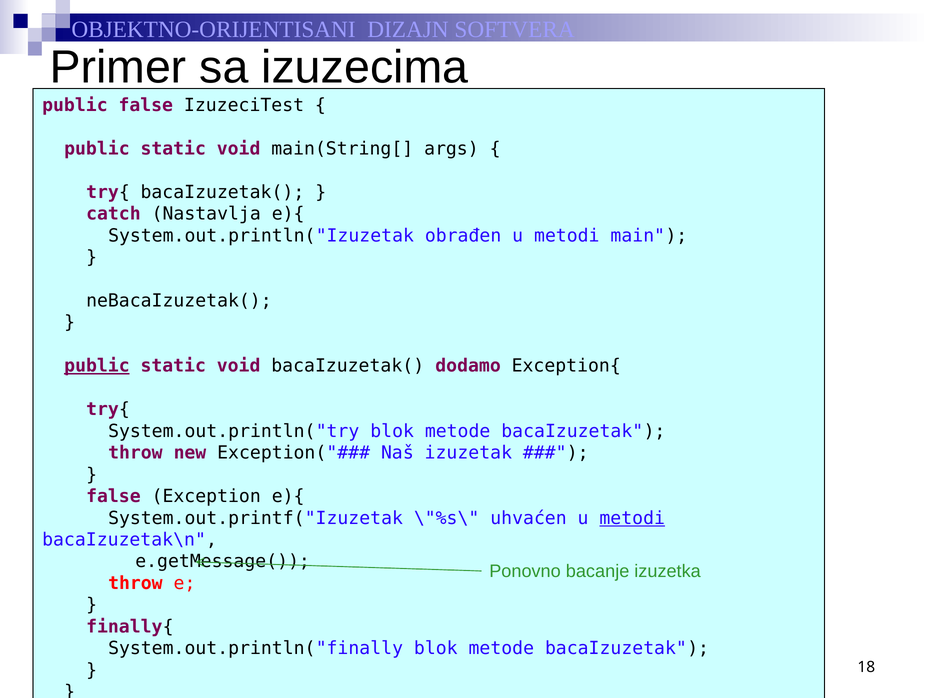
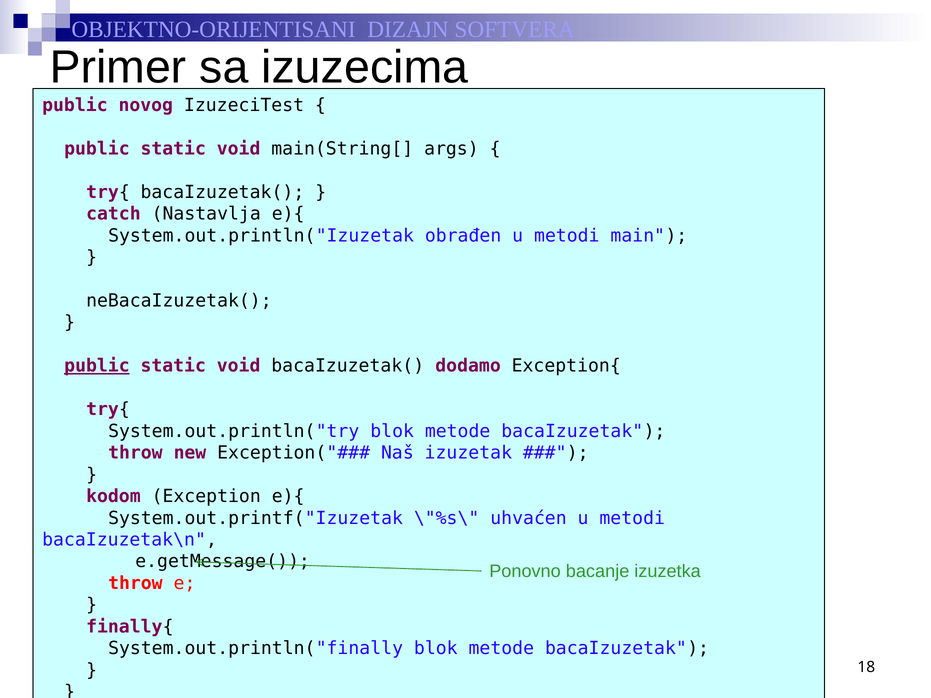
public false: false -> novog
false at (113, 497): false -> kodom
metodi at (632, 518) underline: present -> none
